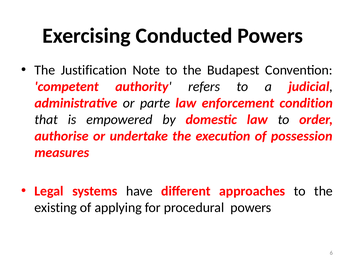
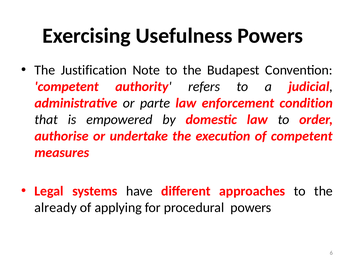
Conducted: Conducted -> Usefulness
of possession: possession -> competent
existing: existing -> already
